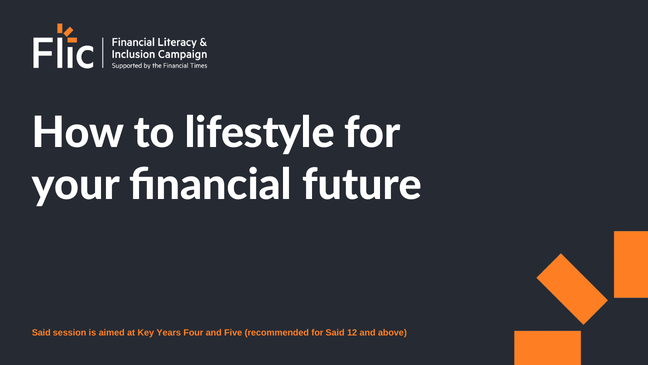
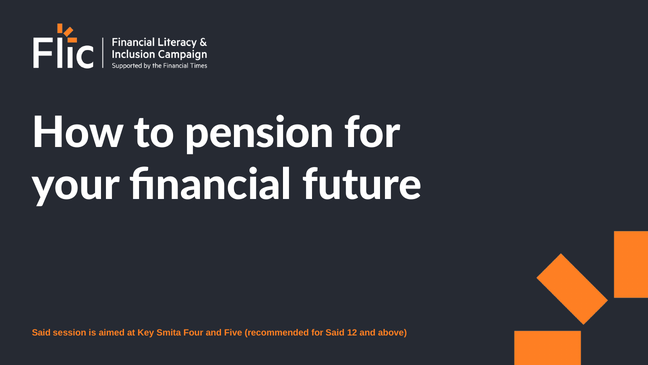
lifestyle: lifestyle -> pension
Years: Years -> Smita
